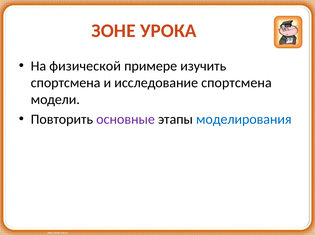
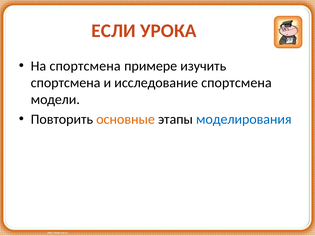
ЗОНЕ: ЗОНЕ -> ЕСЛИ
На физической: физической -> спортсмена
основные colour: purple -> orange
